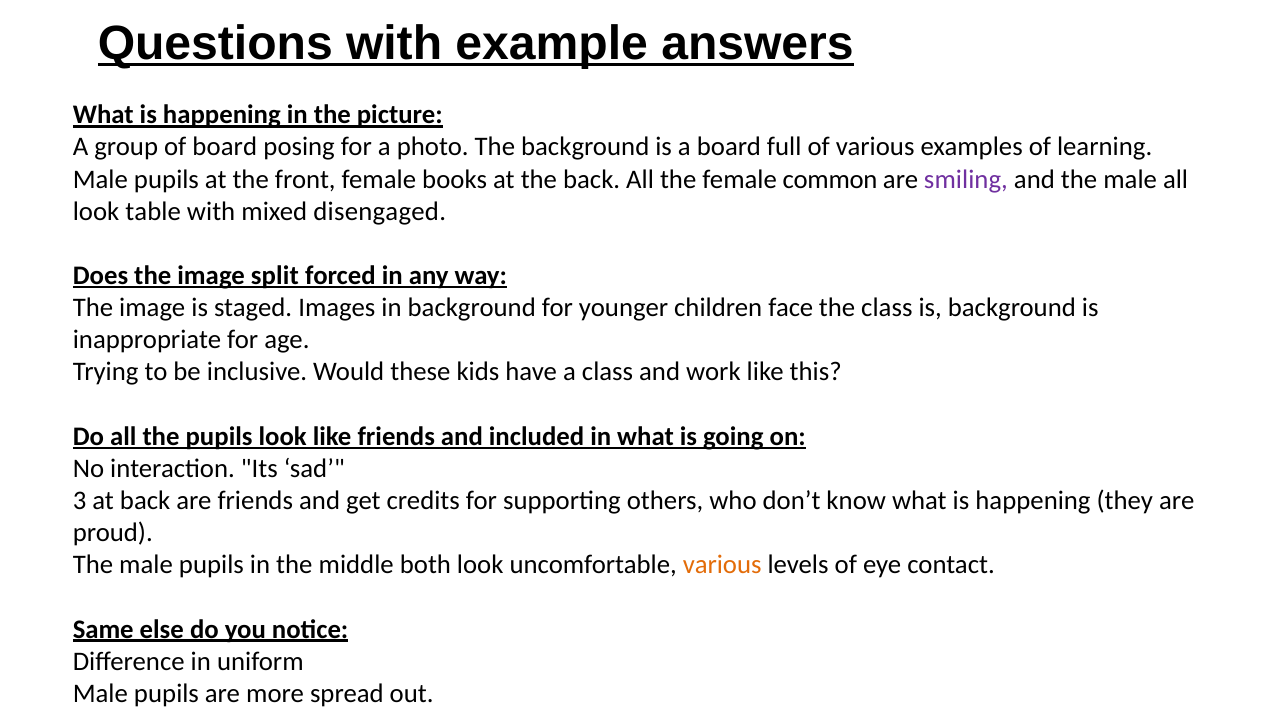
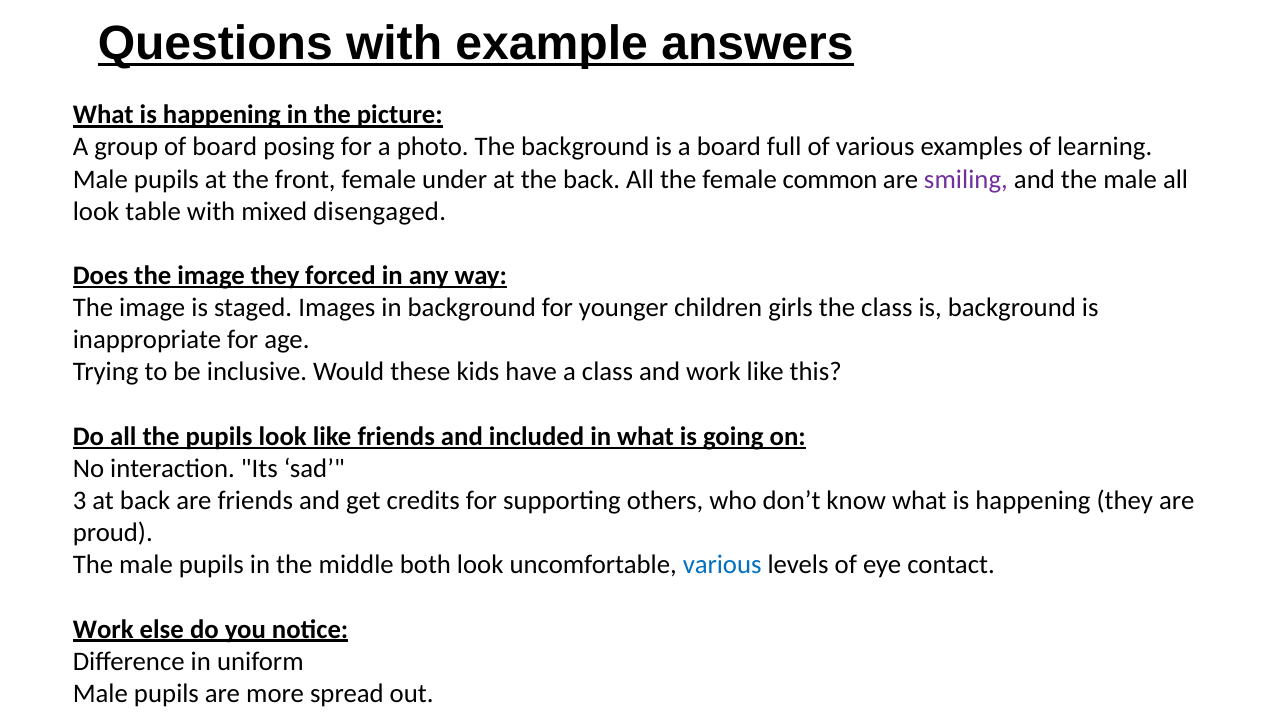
books: books -> under
image split: split -> they
face: face -> girls
various at (722, 565) colour: orange -> blue
Same at (103, 629): Same -> Work
